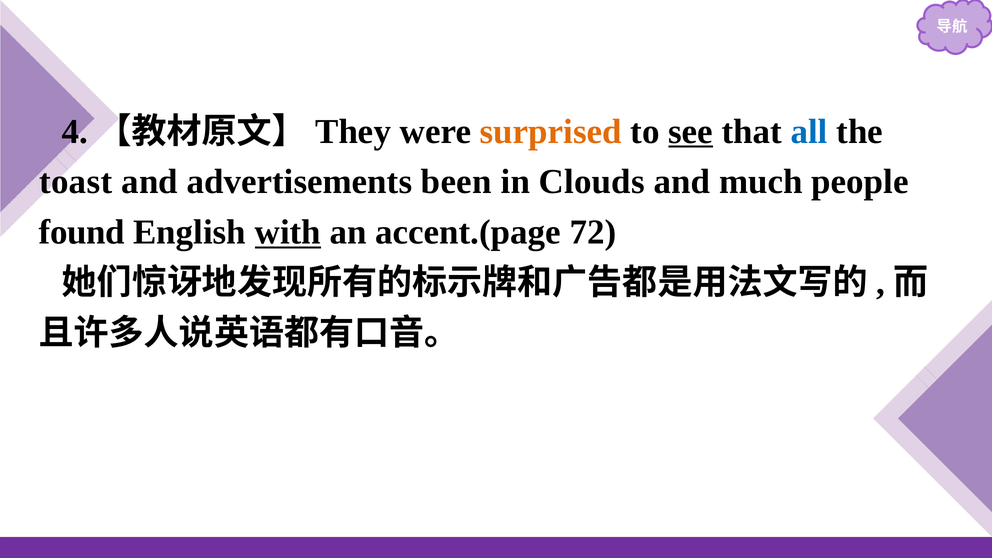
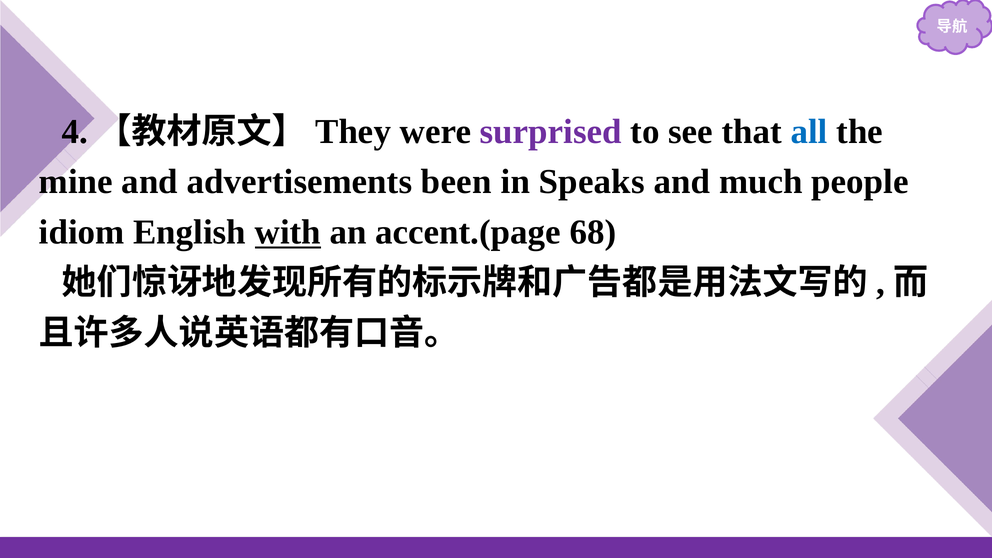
surprised colour: orange -> purple
see underline: present -> none
toast: toast -> mine
Clouds: Clouds -> Speaks
found: found -> idiom
72: 72 -> 68
